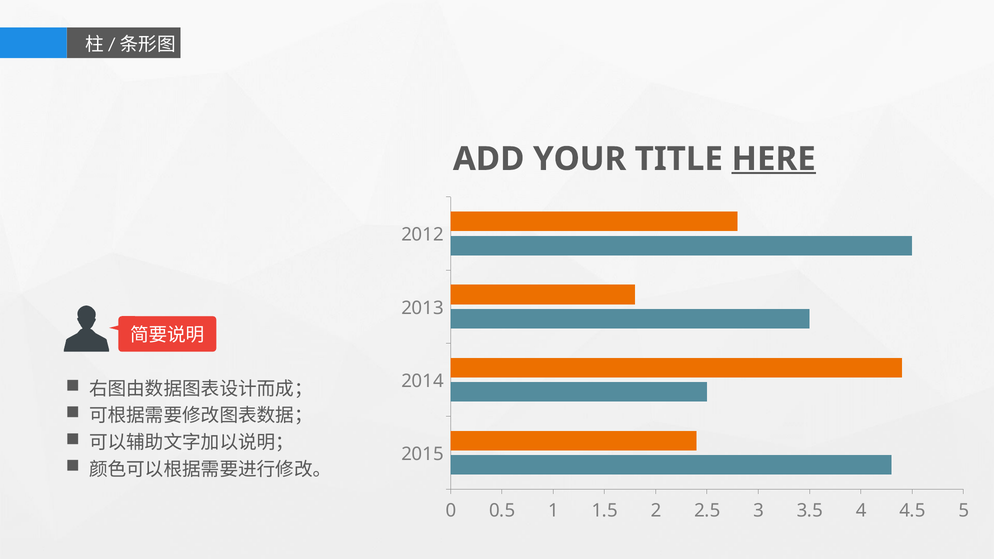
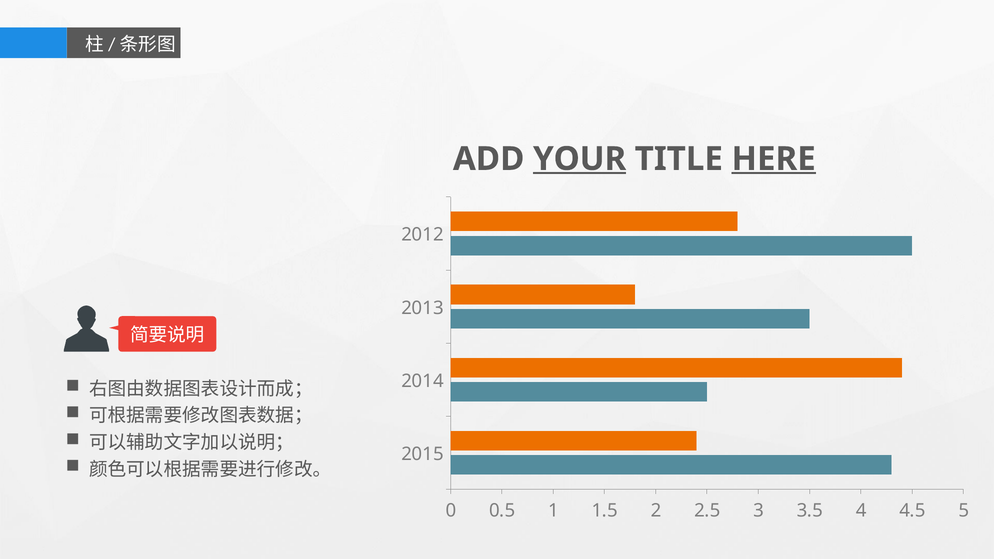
YOUR underline: none -> present
